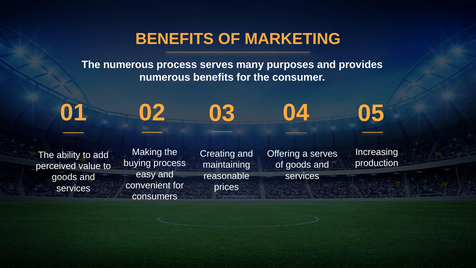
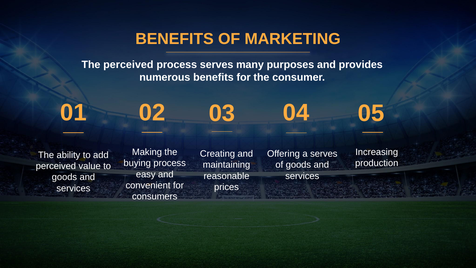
The numerous: numerous -> perceived
